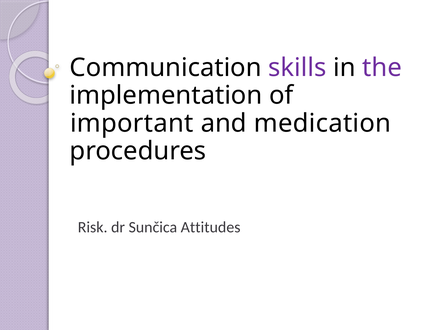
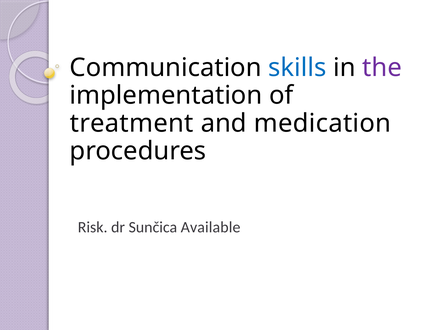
skills colour: purple -> blue
important: important -> treatment
Attitudes: Attitudes -> Available
